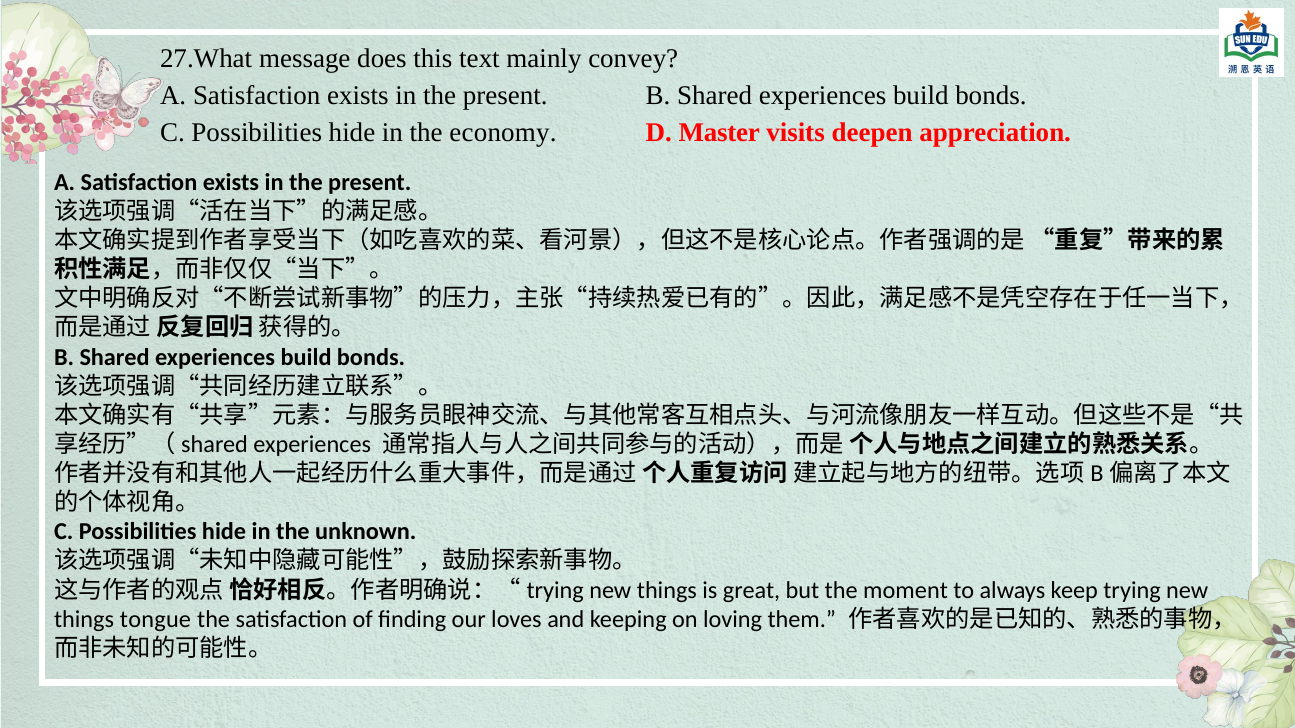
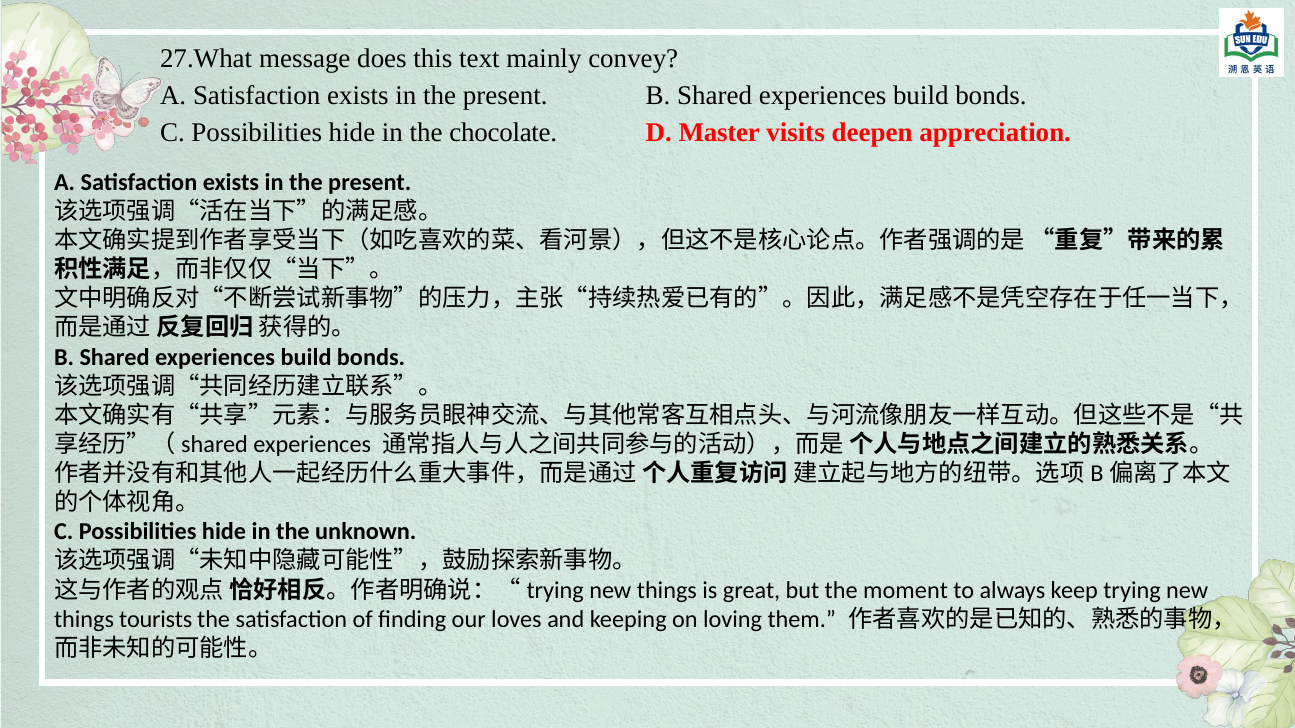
economy: economy -> chocolate
tongue: tongue -> tourists
